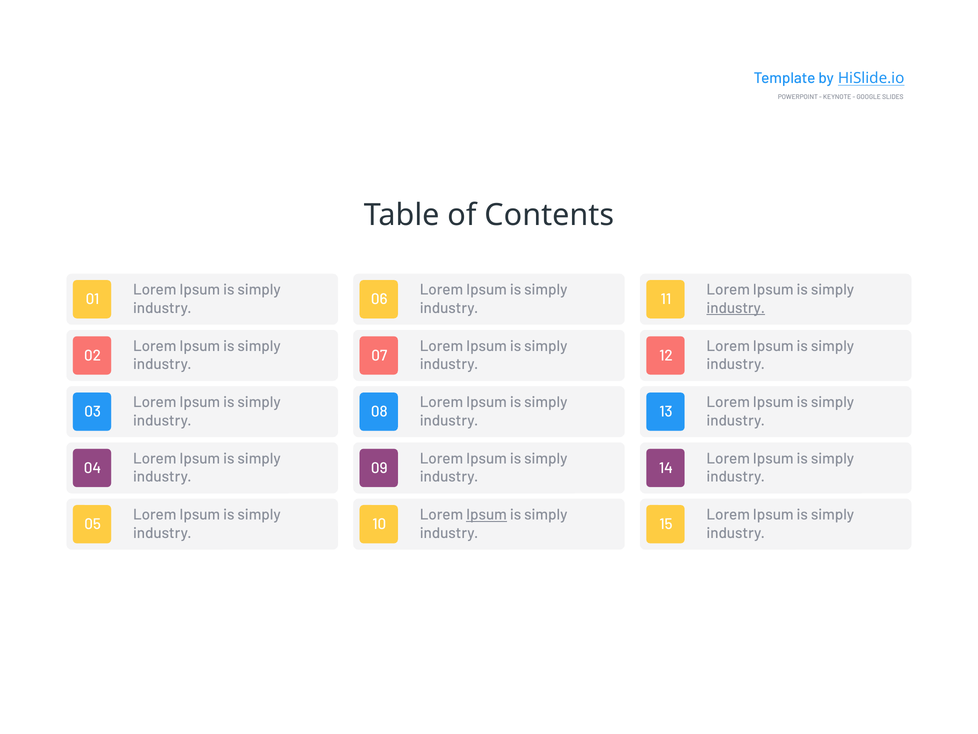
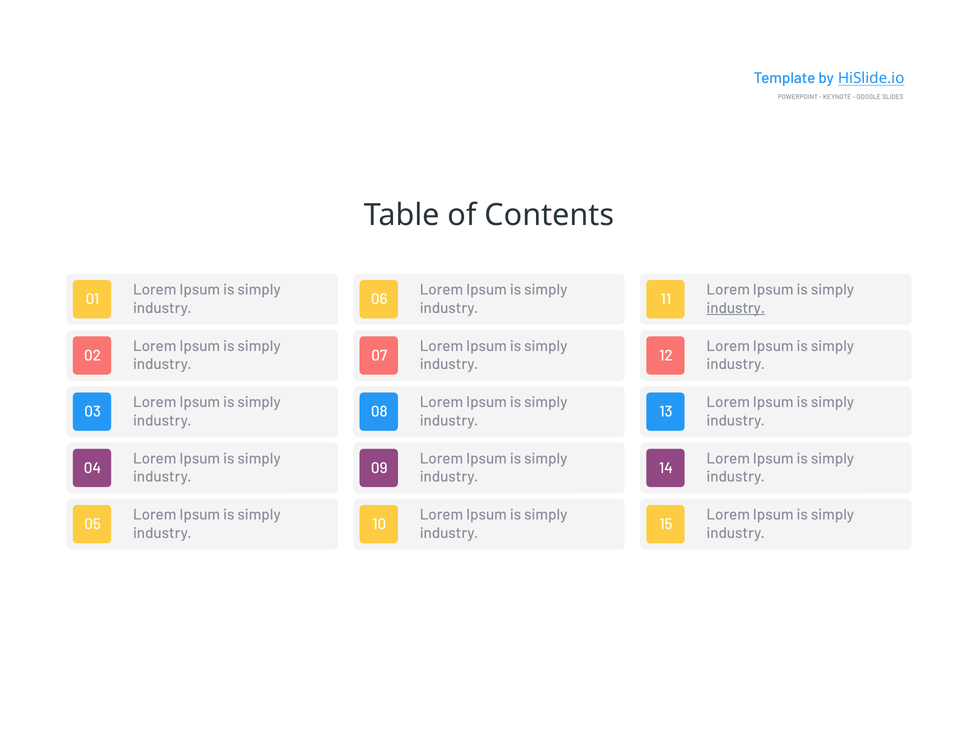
Ipsum at (486, 514) underline: present -> none
